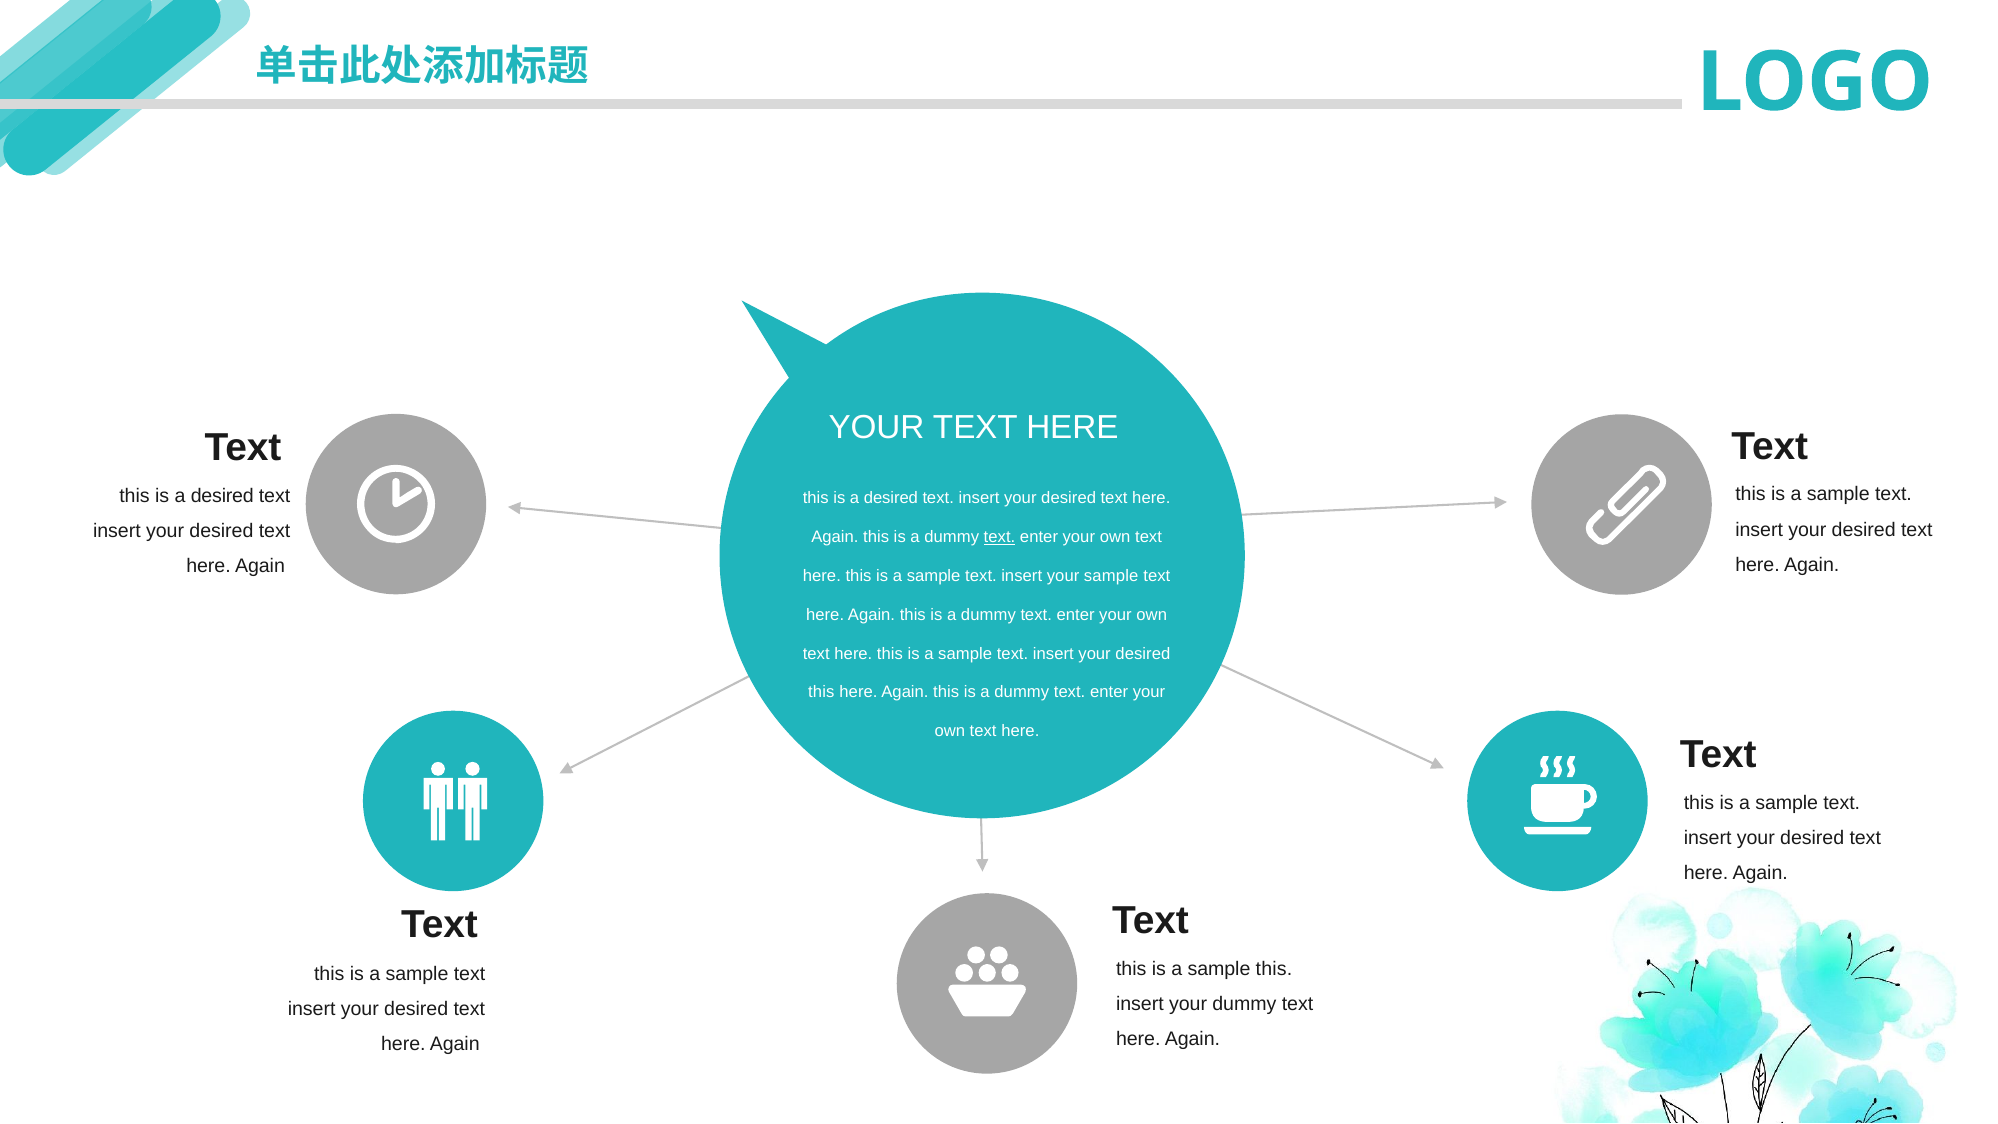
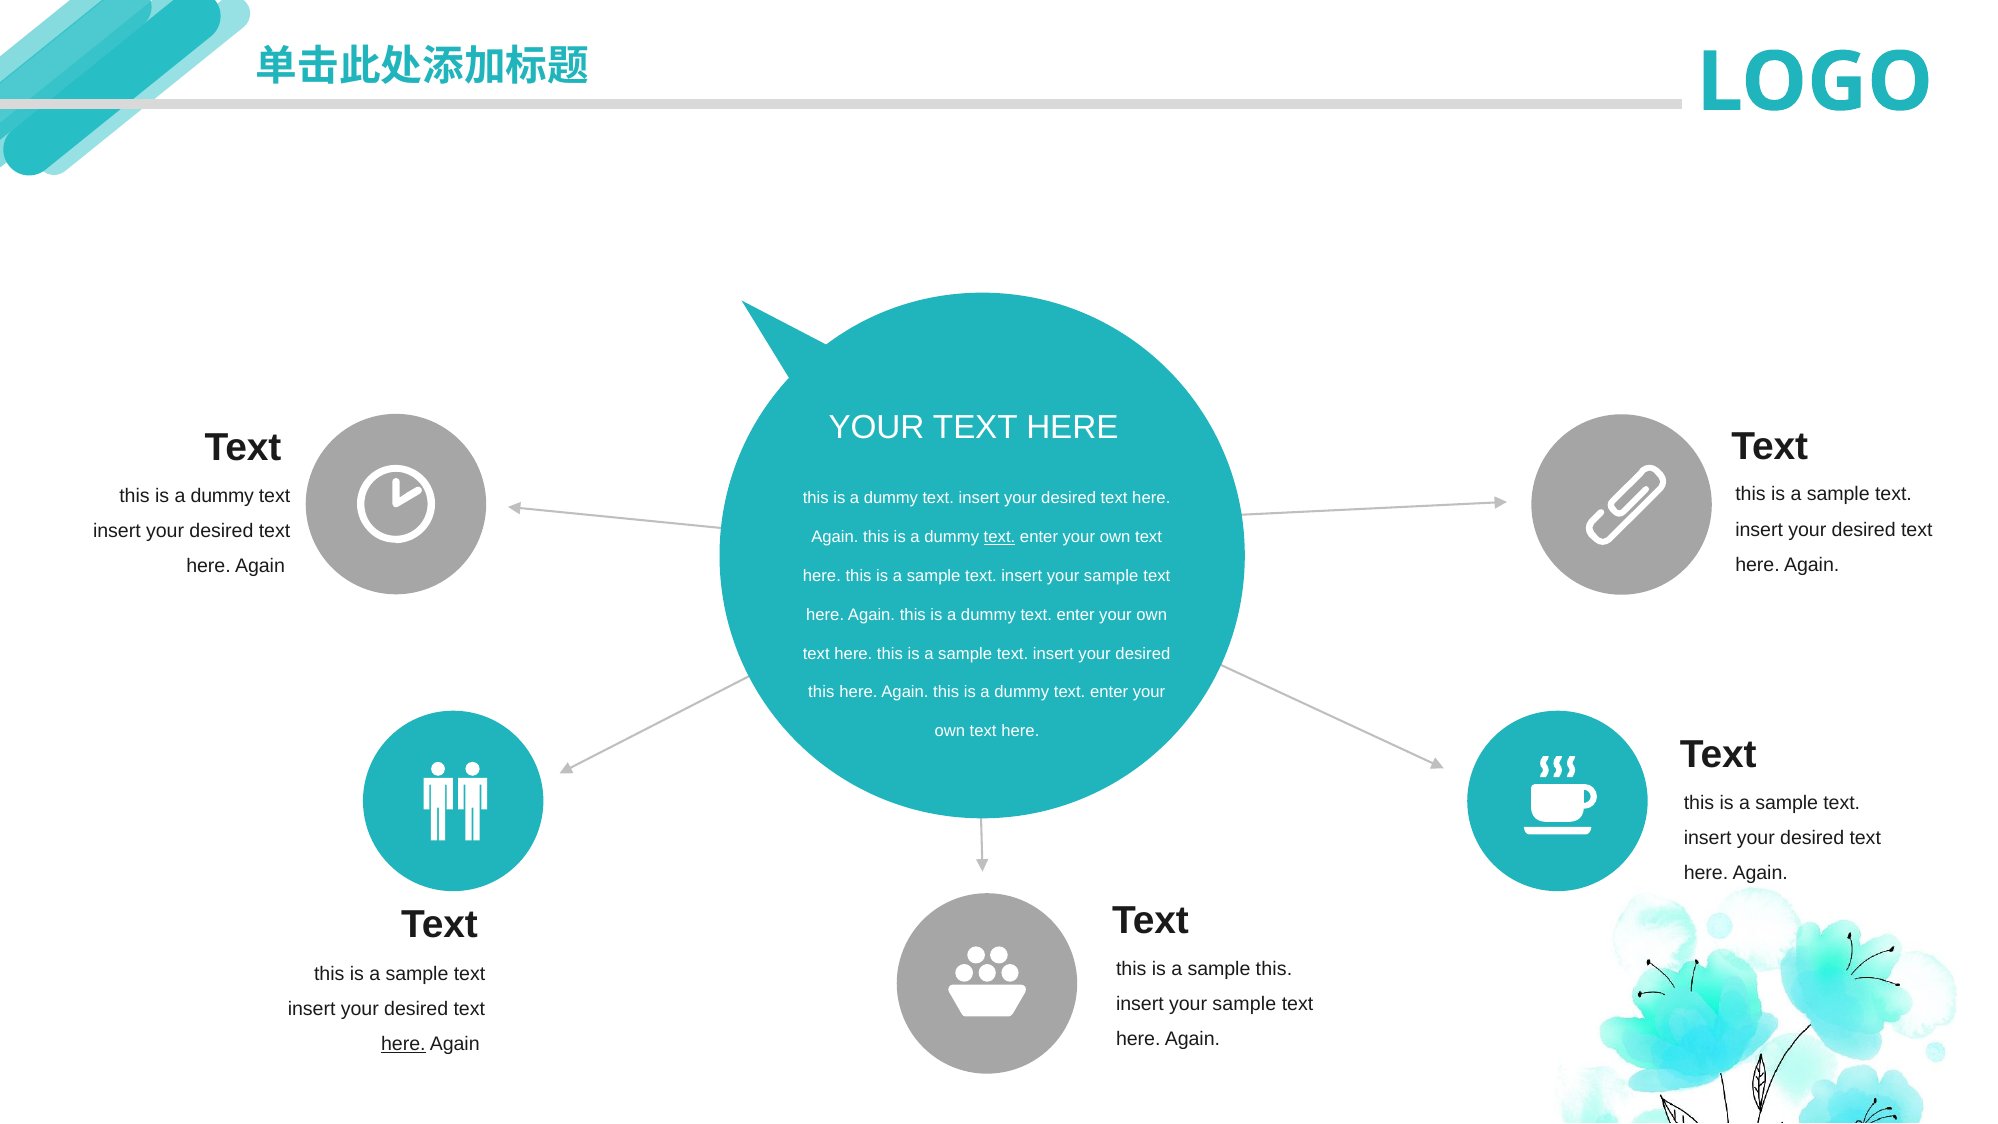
desired at (222, 496): desired -> dummy
desired at (891, 498): desired -> dummy
dummy at (1244, 1004): dummy -> sample
here at (403, 1044) underline: none -> present
